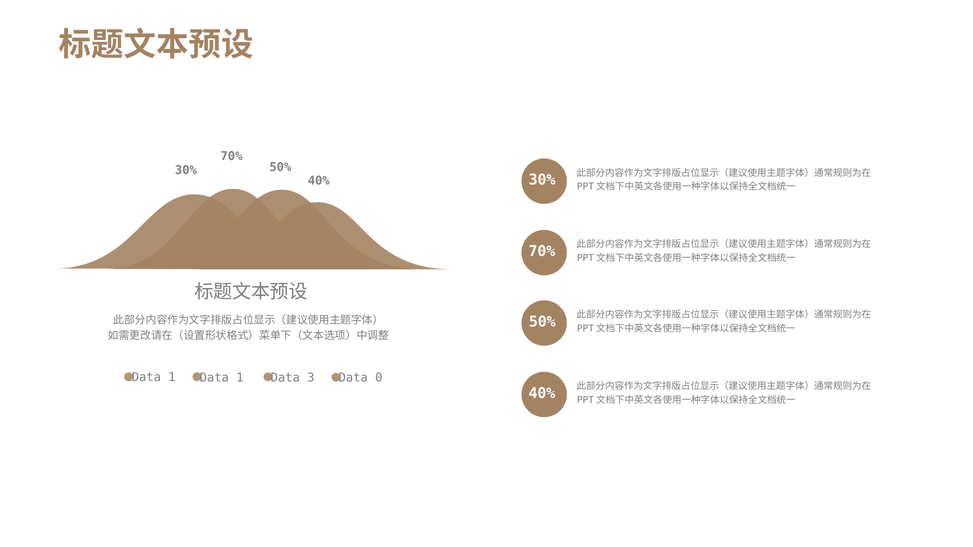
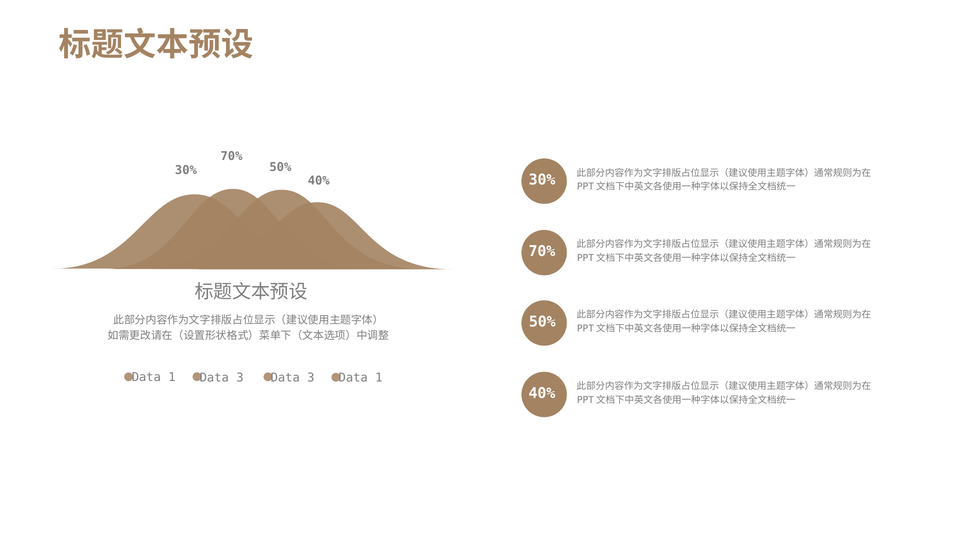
1 at (240, 378): 1 -> 3
3 Data 0: 0 -> 1
